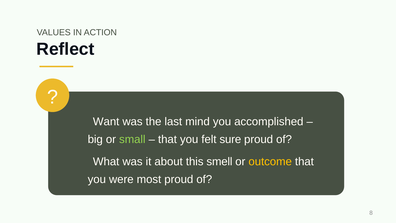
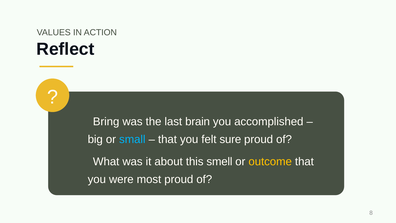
Want: Want -> Bring
mind: mind -> brain
small colour: light green -> light blue
